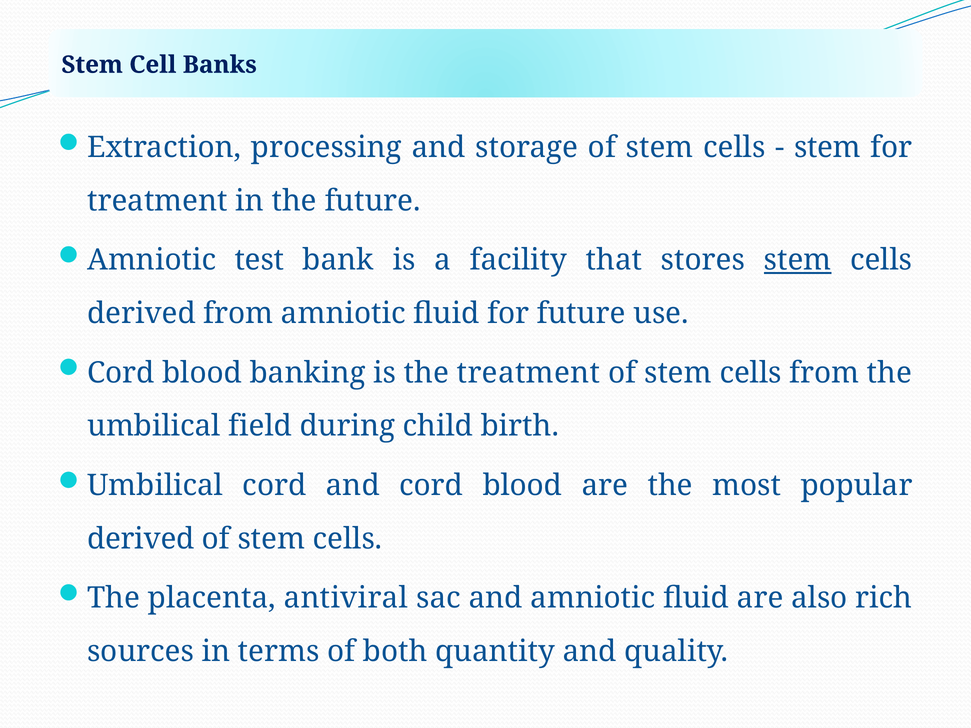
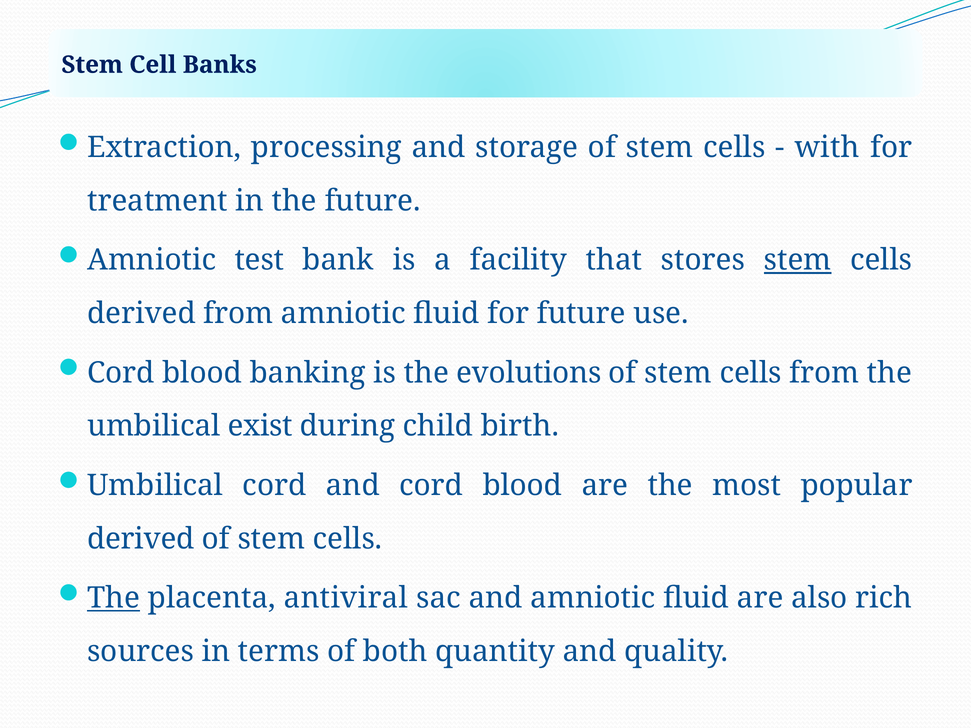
stem at (827, 148): stem -> with
the treatment: treatment -> evolutions
field: field -> exist
The at (114, 598) underline: none -> present
